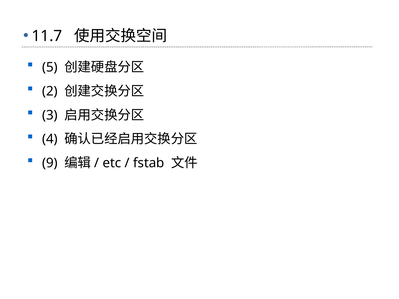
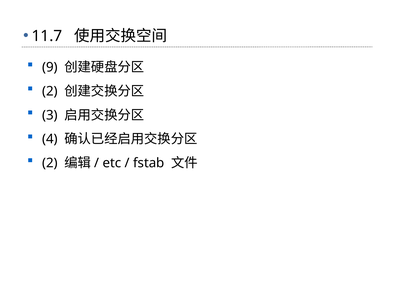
5: 5 -> 9
9 at (50, 163): 9 -> 2
